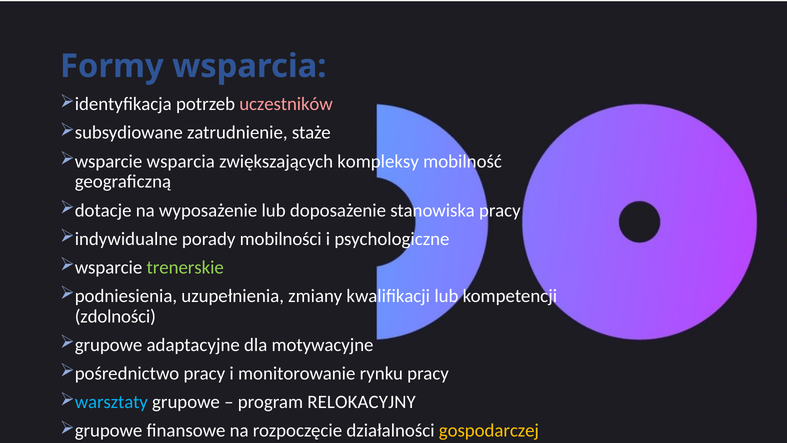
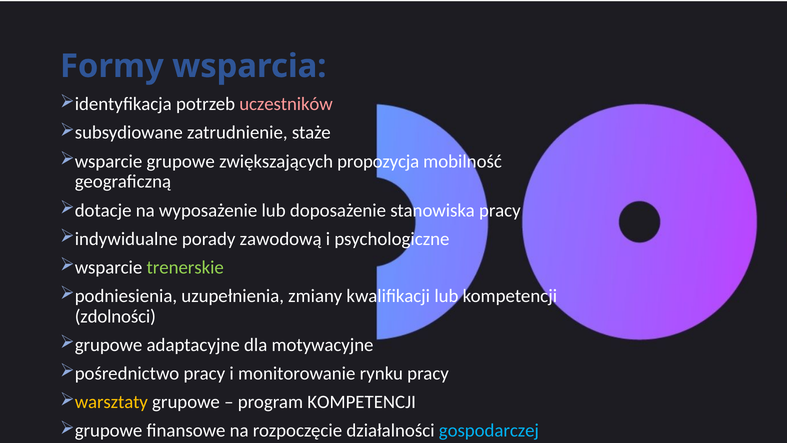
wsparcie wsparcia: wsparcia -> grupowe
kompleksy: kompleksy -> propozycja
mobilności: mobilności -> zawodową
warsztaty colour: light blue -> yellow
program RELOKACYJNY: RELOKACYJNY -> KOMPETENCJI
gospodarczej colour: yellow -> light blue
